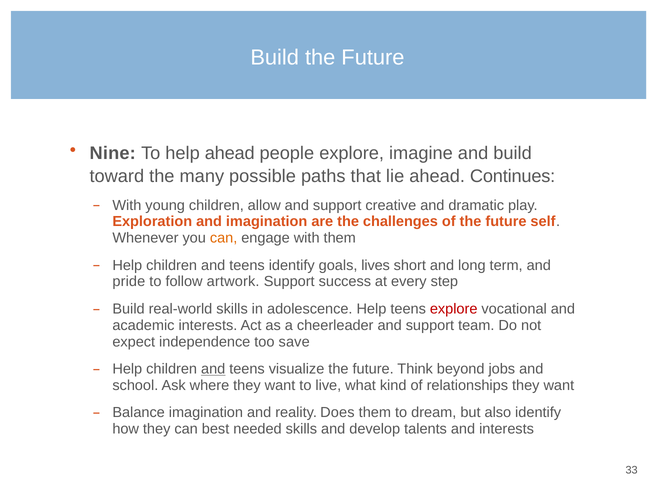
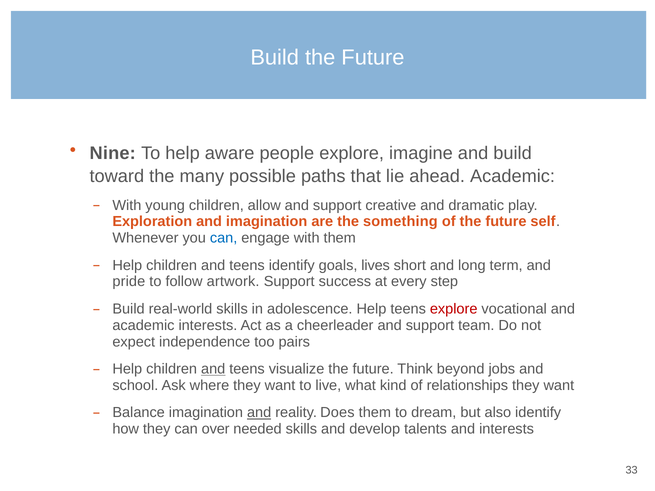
help ahead: ahead -> aware
ahead Continues: Continues -> Academic
challenges: challenges -> something
can at (224, 238) colour: orange -> blue
save: save -> pairs
and at (259, 413) underline: none -> present
best: best -> over
